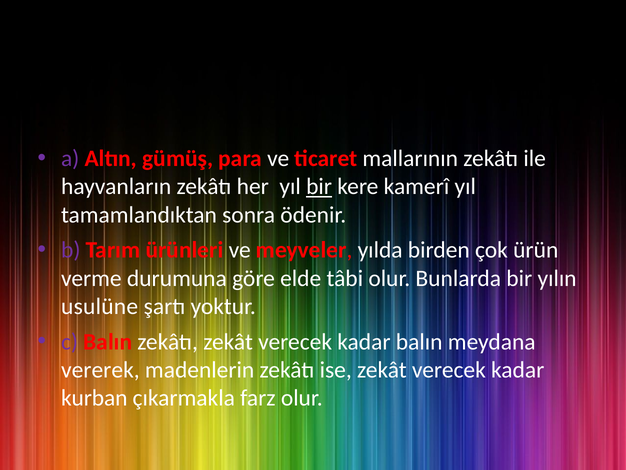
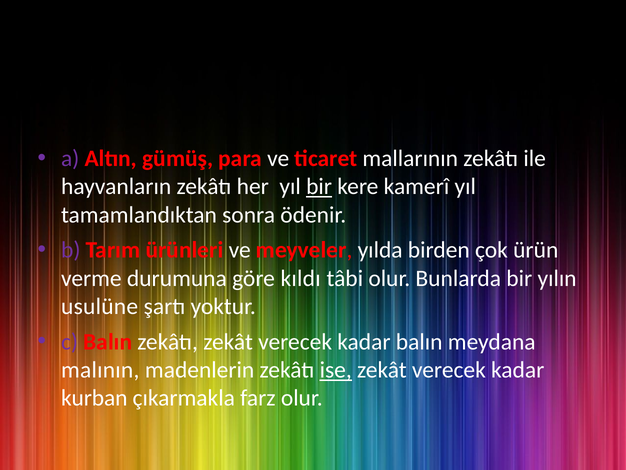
elde: elde -> kıldı
vererek: vererek -> malının
ise underline: none -> present
